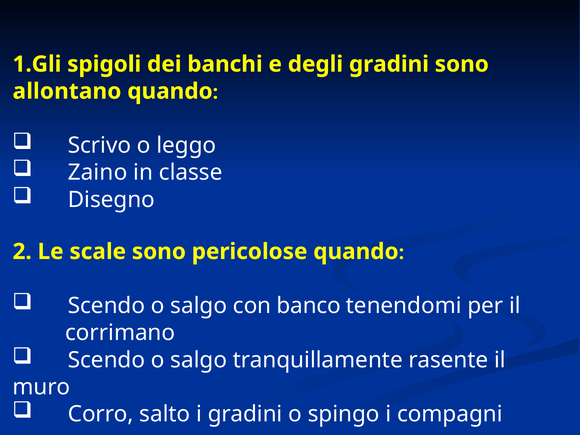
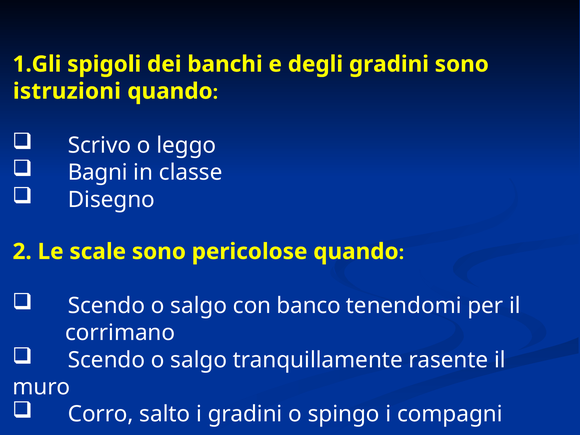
allontano: allontano -> istruzioni
Zaino: Zaino -> Bagni
